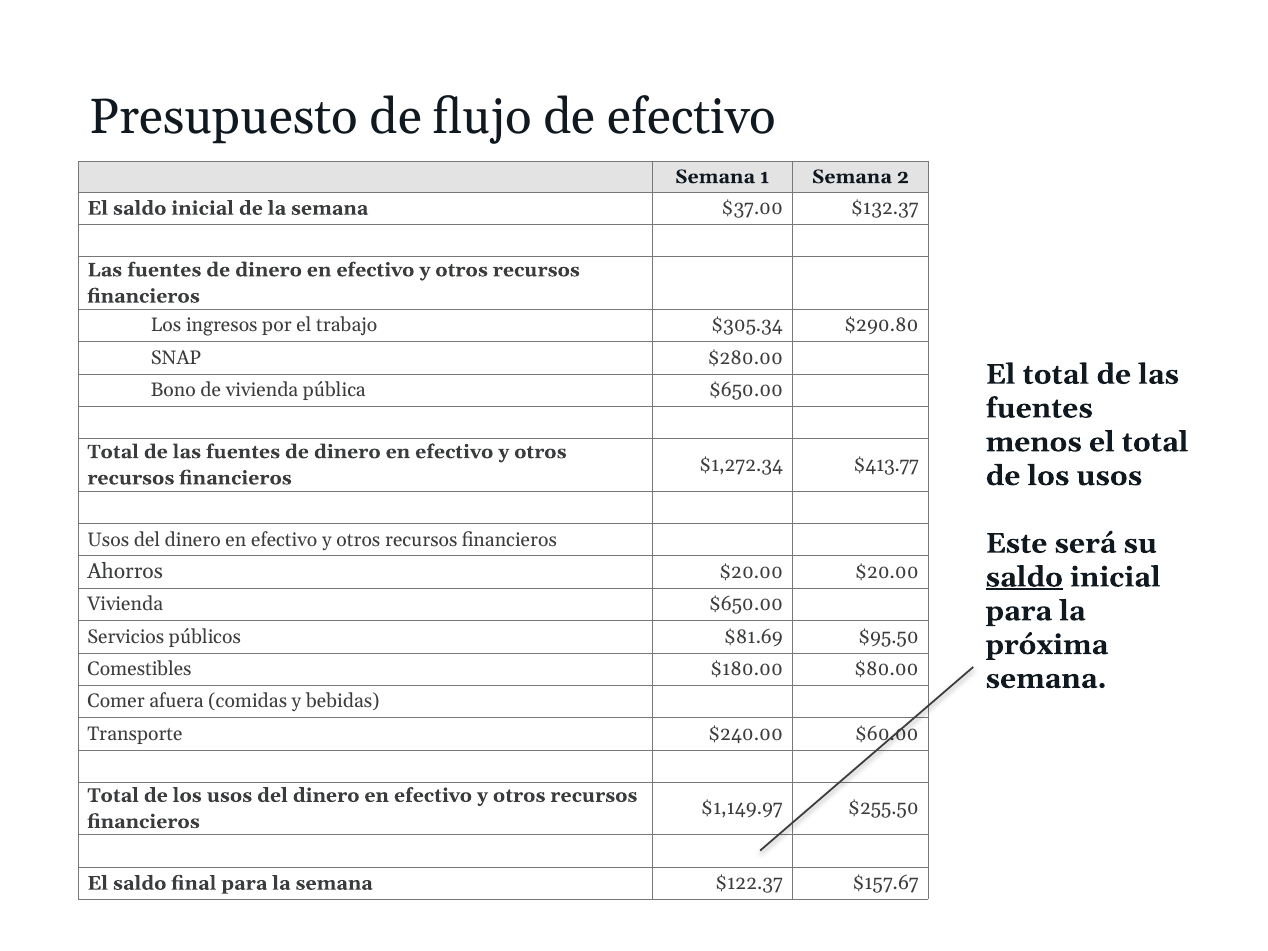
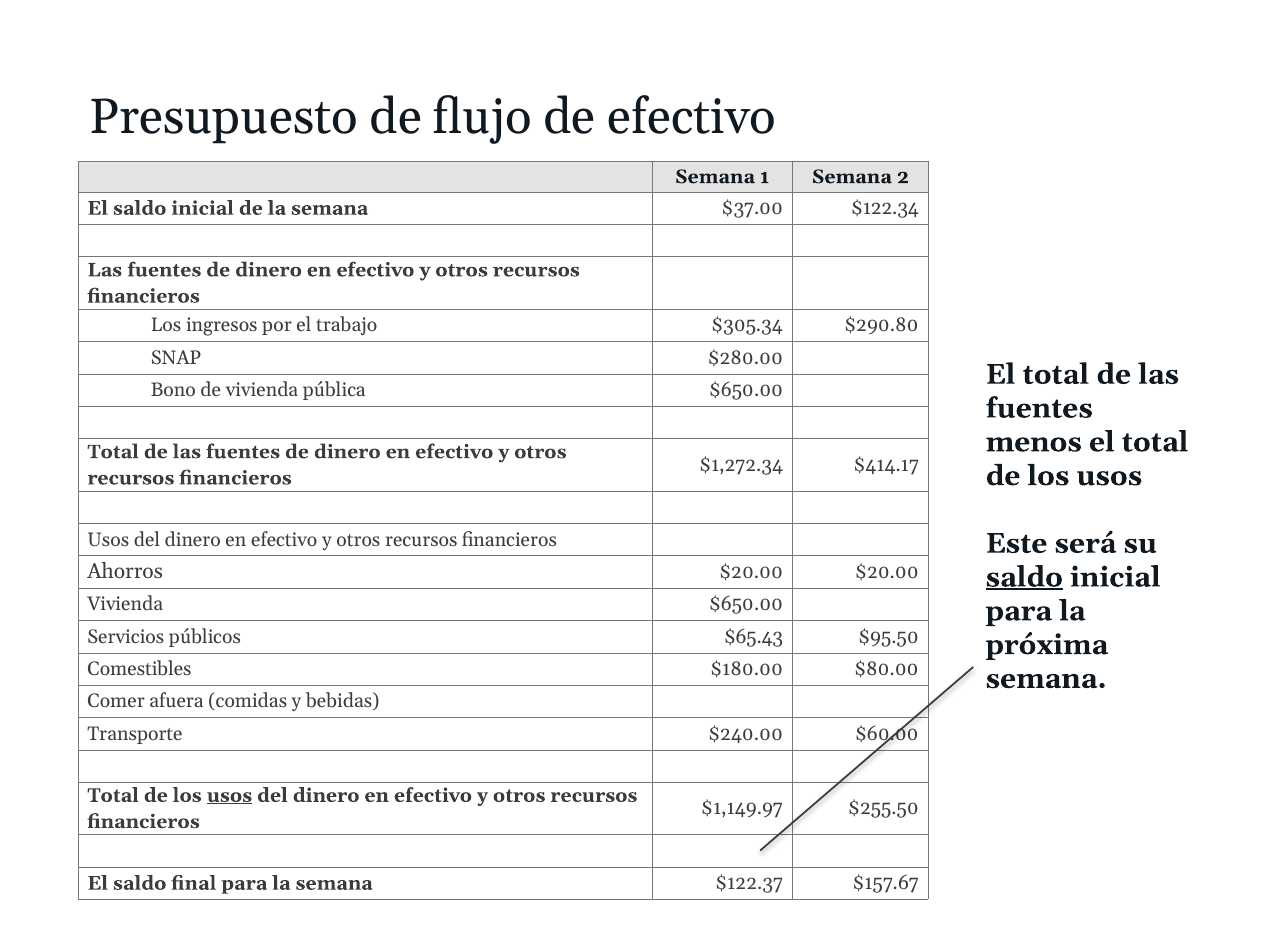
$132.37: $132.37 -> $122.34
$413.77: $413.77 -> $414.17
$81.69: $81.69 -> $65.43
usos at (229, 795) underline: none -> present
